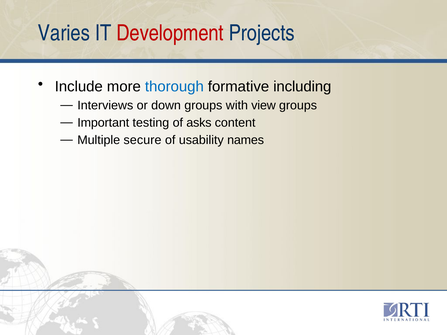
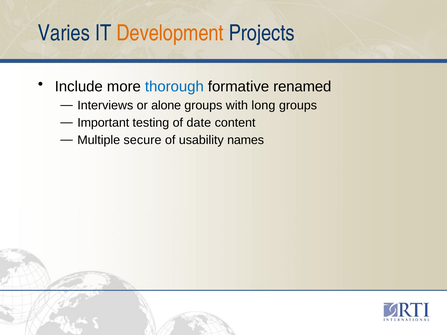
Development colour: red -> orange
including: including -> renamed
down: down -> alone
view: view -> long
asks: asks -> date
